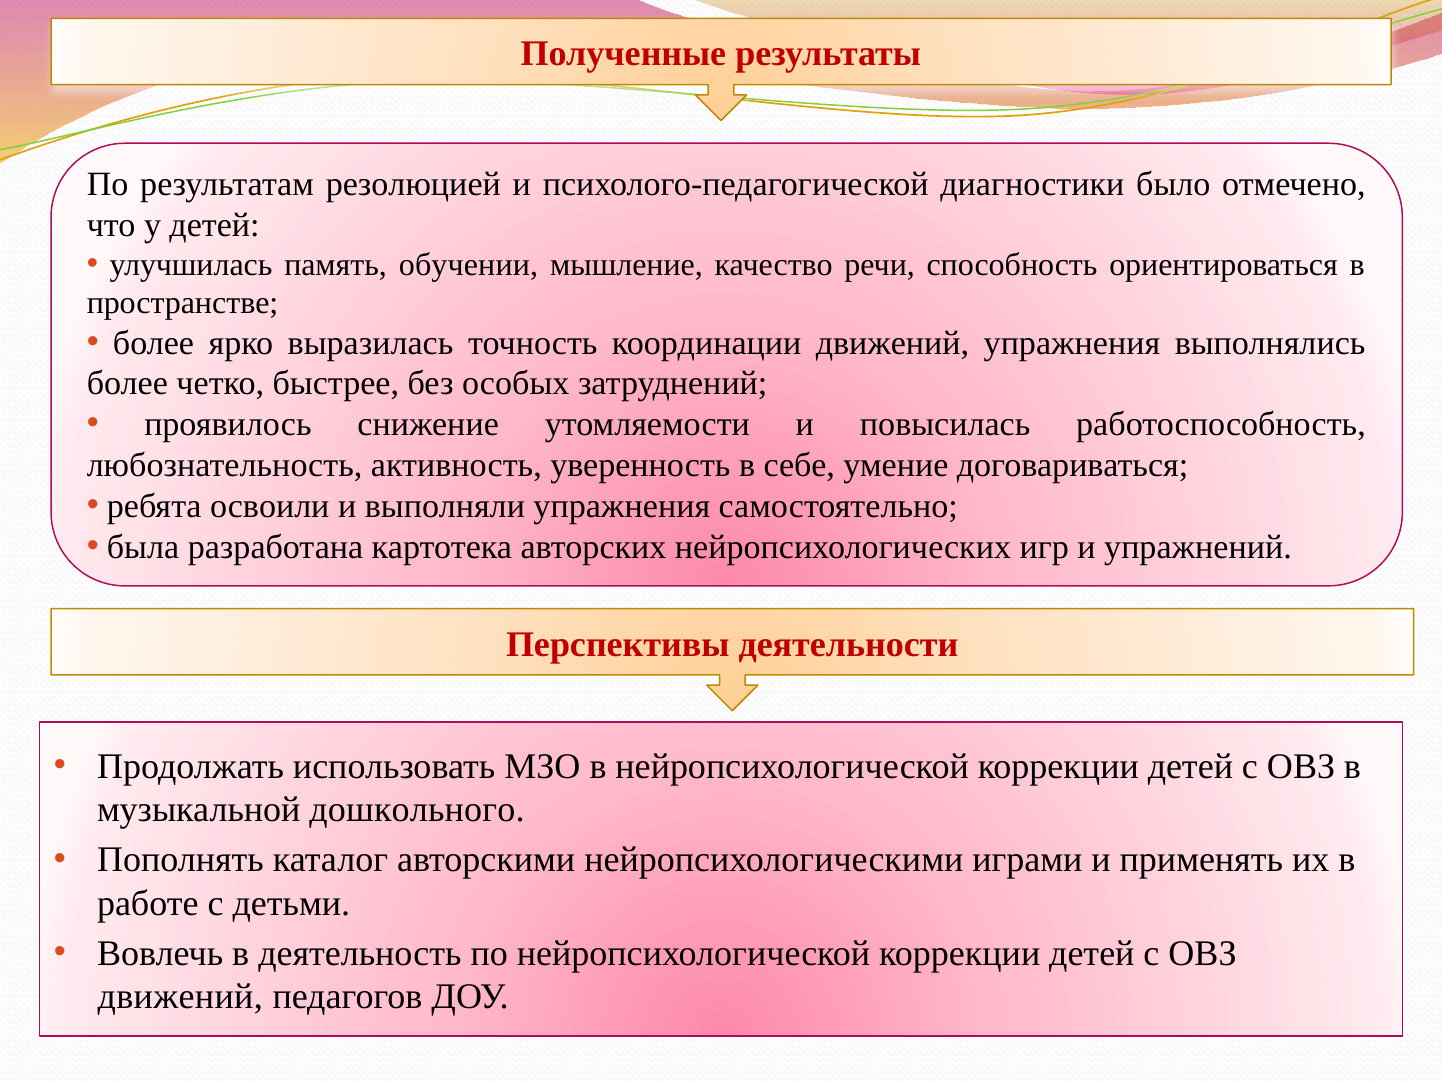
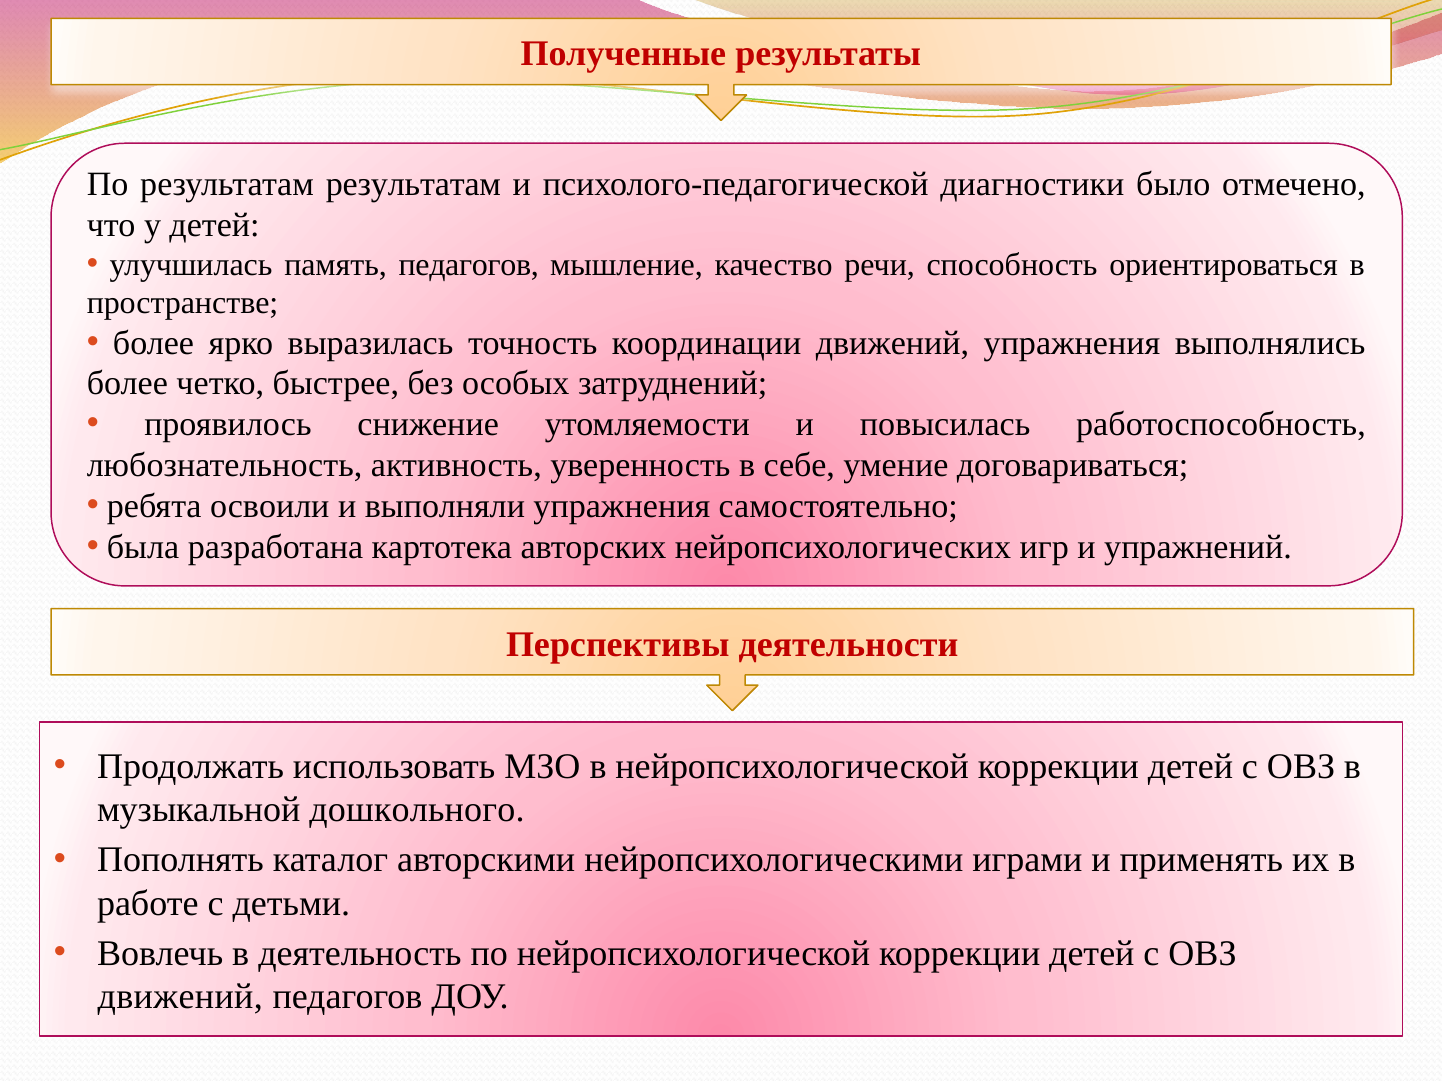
результатам резолюцией: резолюцией -> результатам
память обучении: обучении -> педагогов
